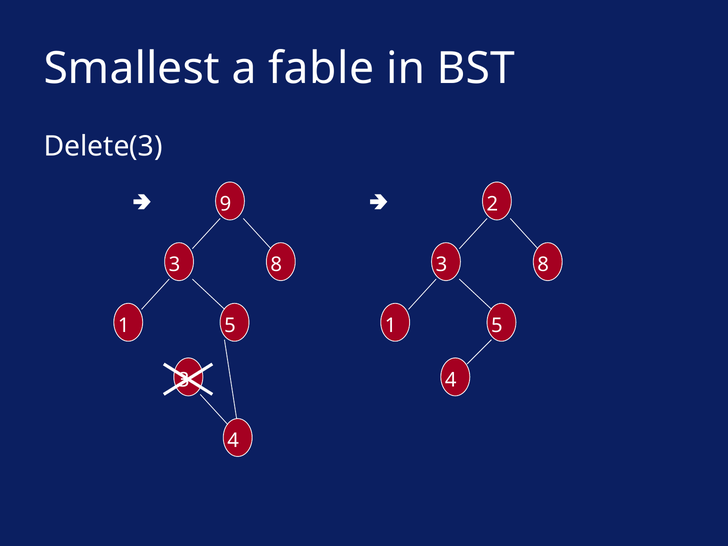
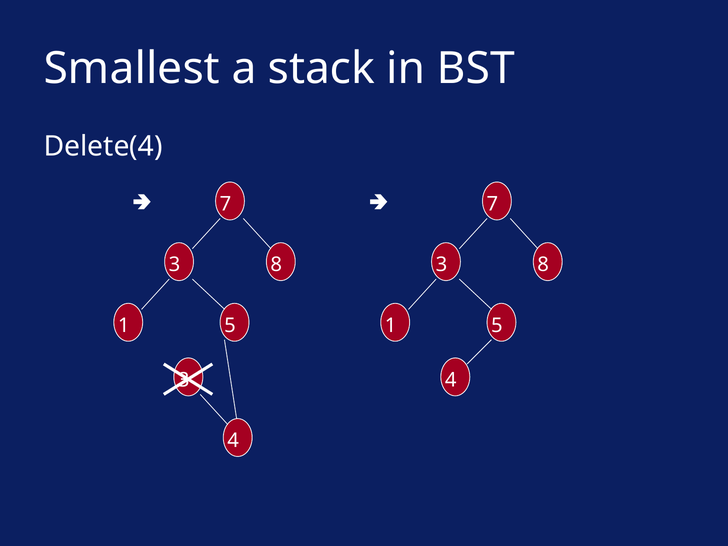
fable: fable -> stack
Delete(3: Delete(3 -> Delete(4
9 at (225, 204): 9 -> 7
2 at (492, 204): 2 -> 7
